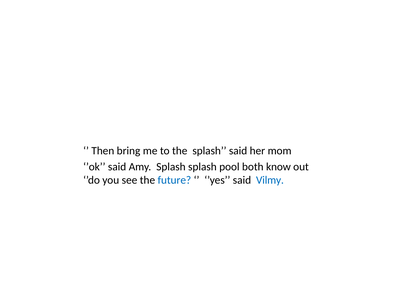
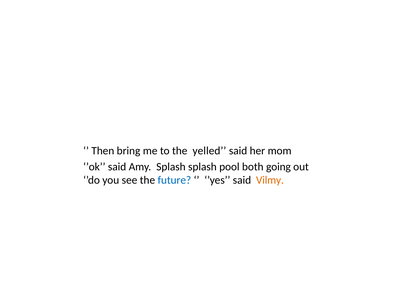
the splash: splash -> yelled
know: know -> going
Vilmy colour: blue -> orange
